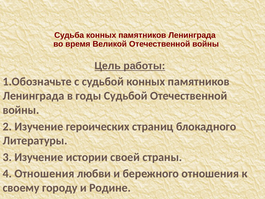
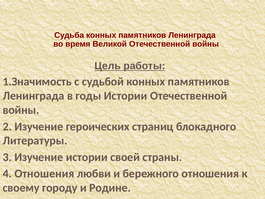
1.Обозначьте: 1.Обозначьте -> 1.Значимость
годы Судьбой: Судьбой -> Истории
